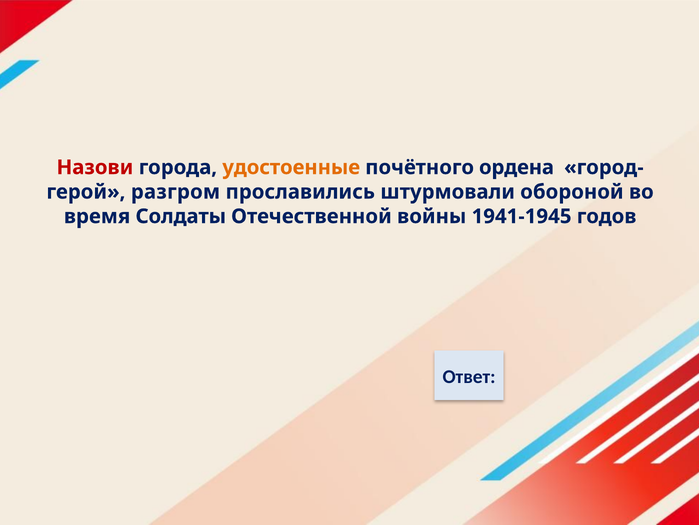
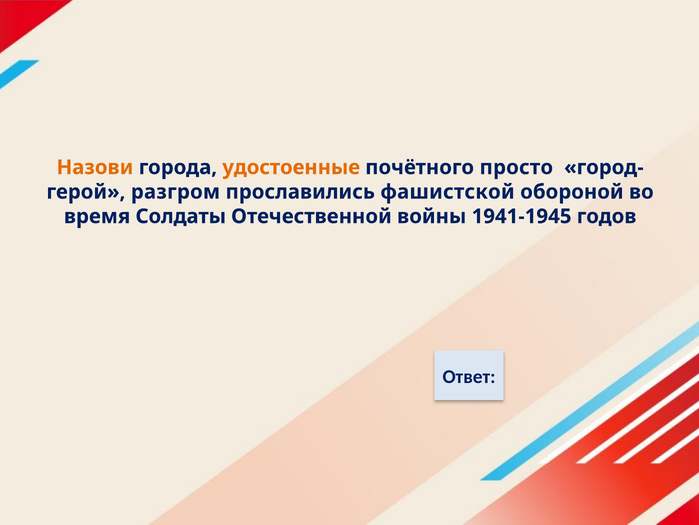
Назови colour: red -> orange
ордена: ордена -> просто
штурмовали: штурмовали -> фашистской
